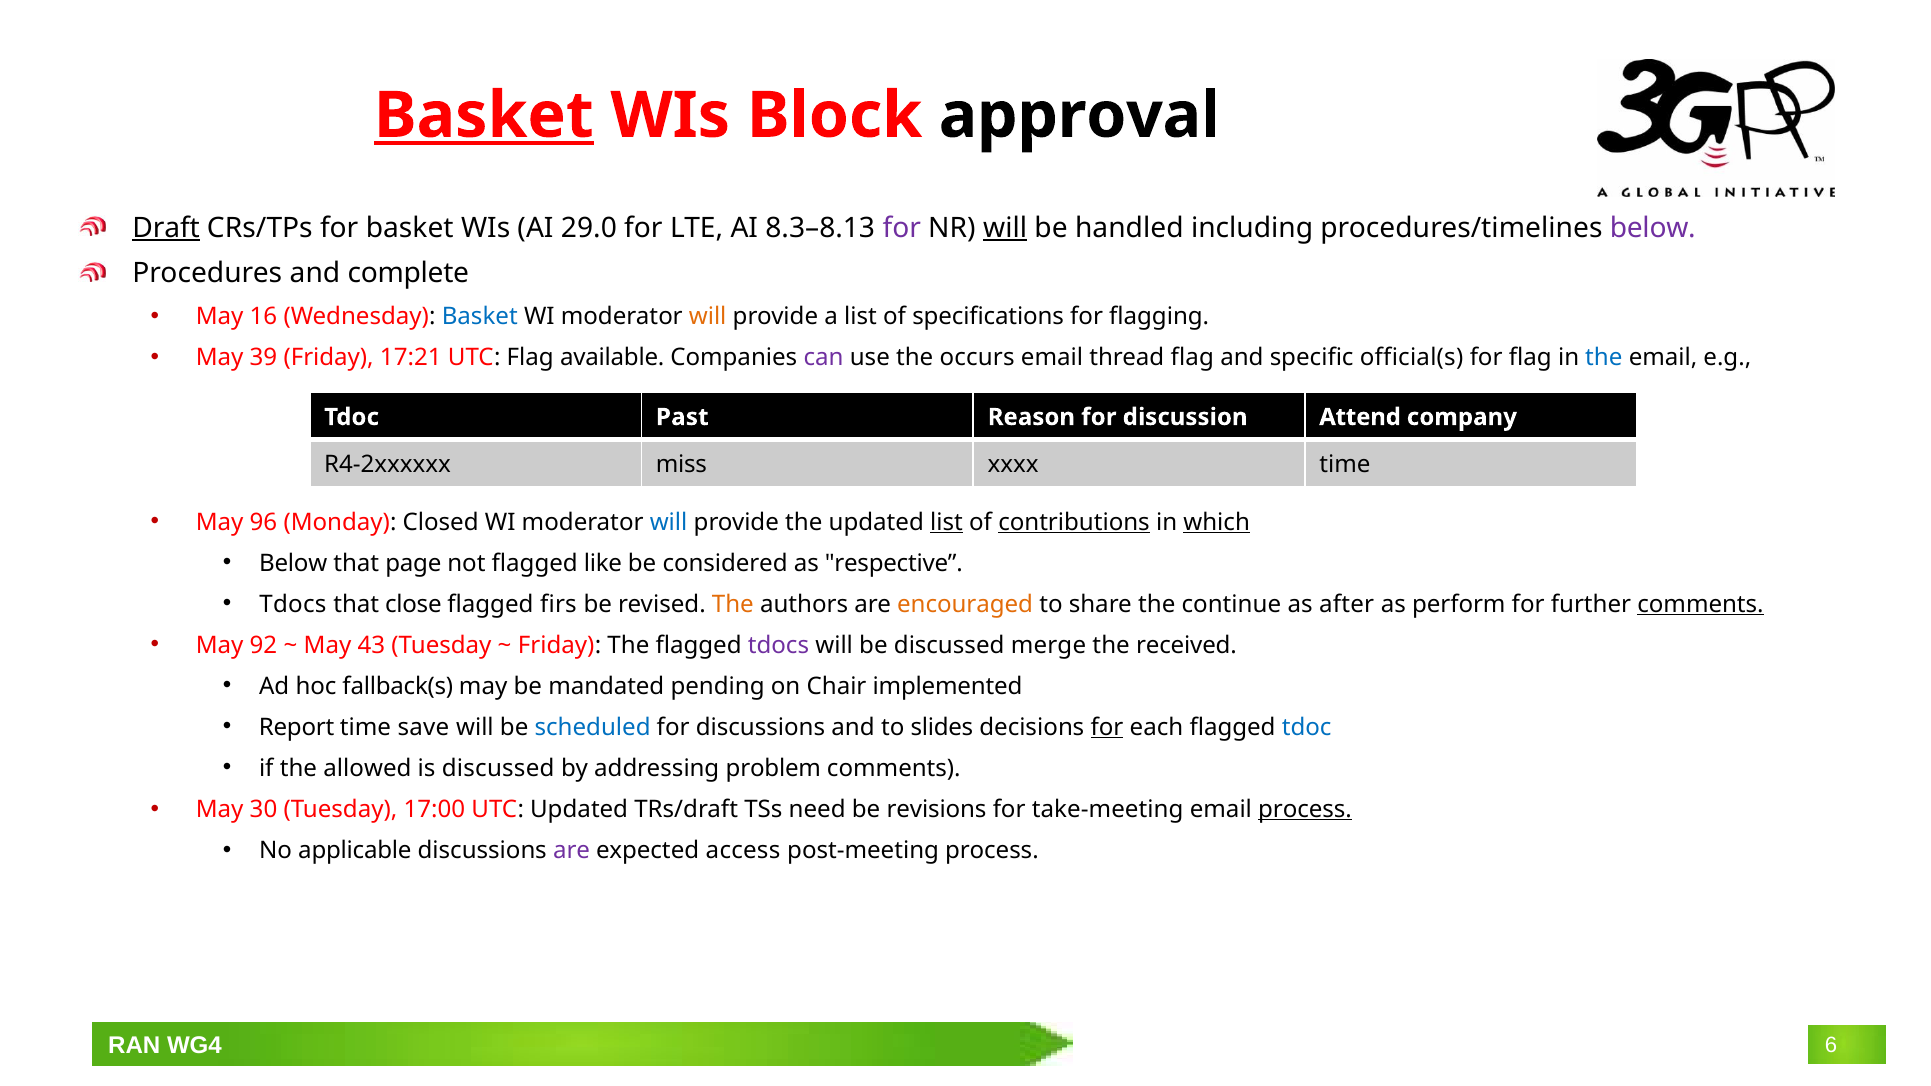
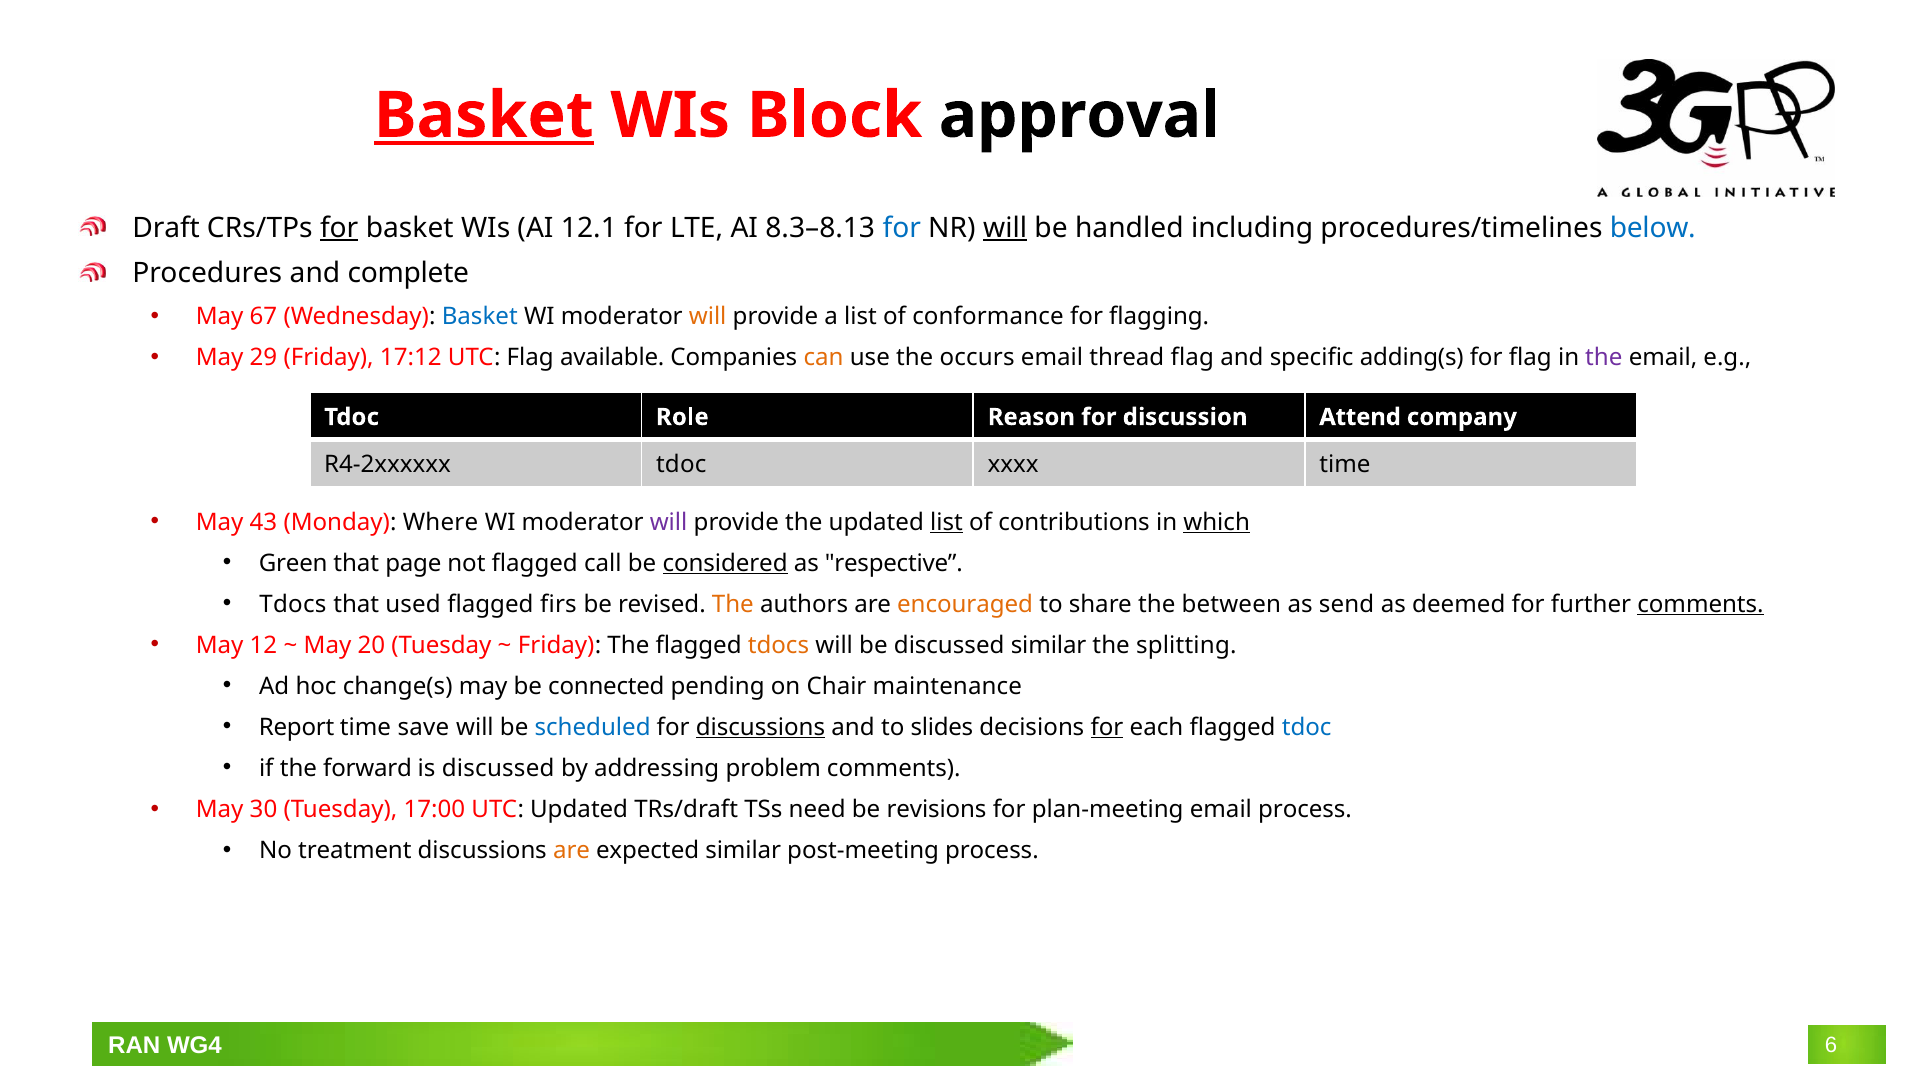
Draft underline: present -> none
for at (339, 228) underline: none -> present
29.0: 29.0 -> 12.1
for at (902, 228) colour: purple -> blue
below at (1653, 228) colour: purple -> blue
16: 16 -> 67
specifications: specifications -> conformance
39: 39 -> 29
17:21: 17:21 -> 17:12
can colour: purple -> orange
official(s: official(s -> adding(s
the at (1604, 358) colour: blue -> purple
Past: Past -> Role
R4-2xxxxxx miss: miss -> tdoc
96: 96 -> 43
Closed: Closed -> Where
will at (669, 522) colour: blue -> purple
contributions underline: present -> none
Below at (293, 563): Below -> Green
like: like -> call
considered underline: none -> present
close: close -> used
continue: continue -> between
after: after -> send
perform: perform -> deemed
92: 92 -> 12
43: 43 -> 20
tdocs at (778, 645) colour: purple -> orange
discussed merge: merge -> similar
received: received -> splitting
fallback(s: fallback(s -> change(s
mandated: mandated -> connected
implemented: implemented -> maintenance
discussions at (761, 727) underline: none -> present
allowed: allowed -> forward
take-meeting: take-meeting -> plan-meeting
process at (1305, 809) underline: present -> none
applicable: applicable -> treatment
are at (572, 851) colour: purple -> orange
expected access: access -> similar
